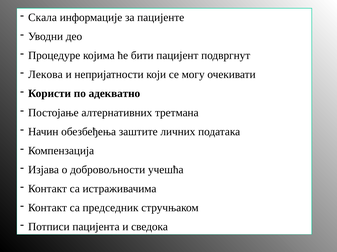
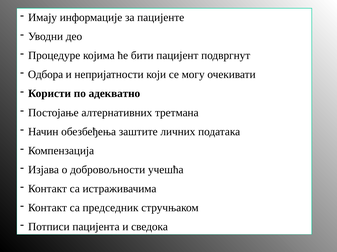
Скала: Скала -> Имају
Лекова: Лекова -> Одбора
